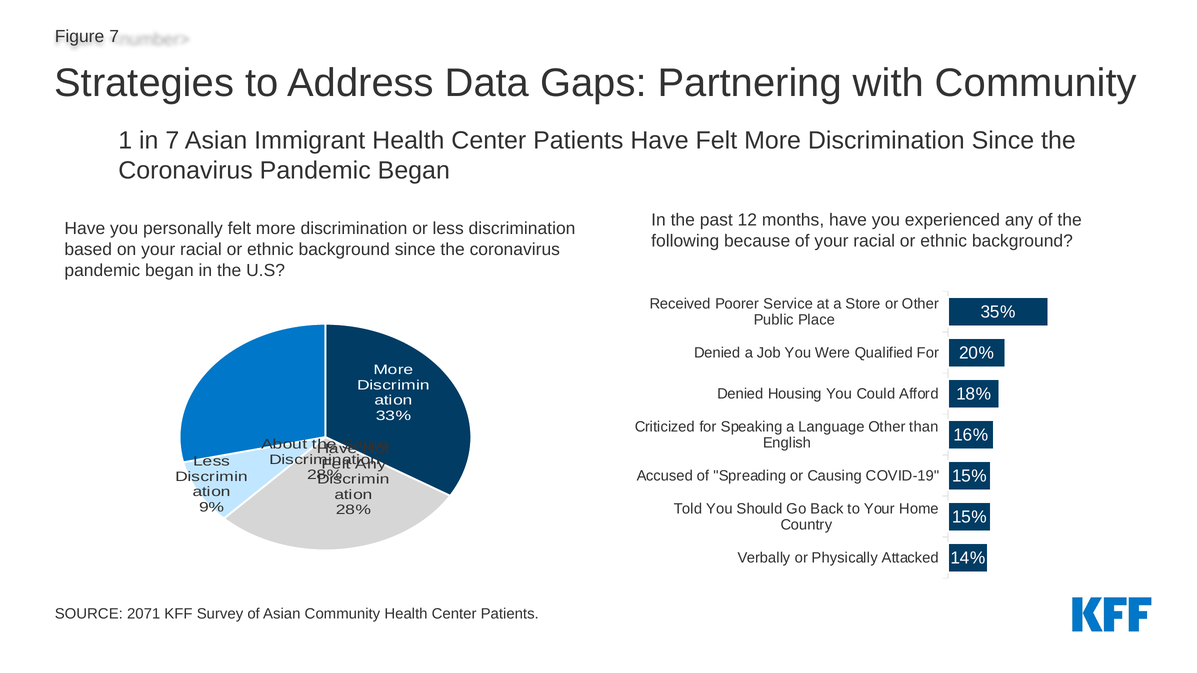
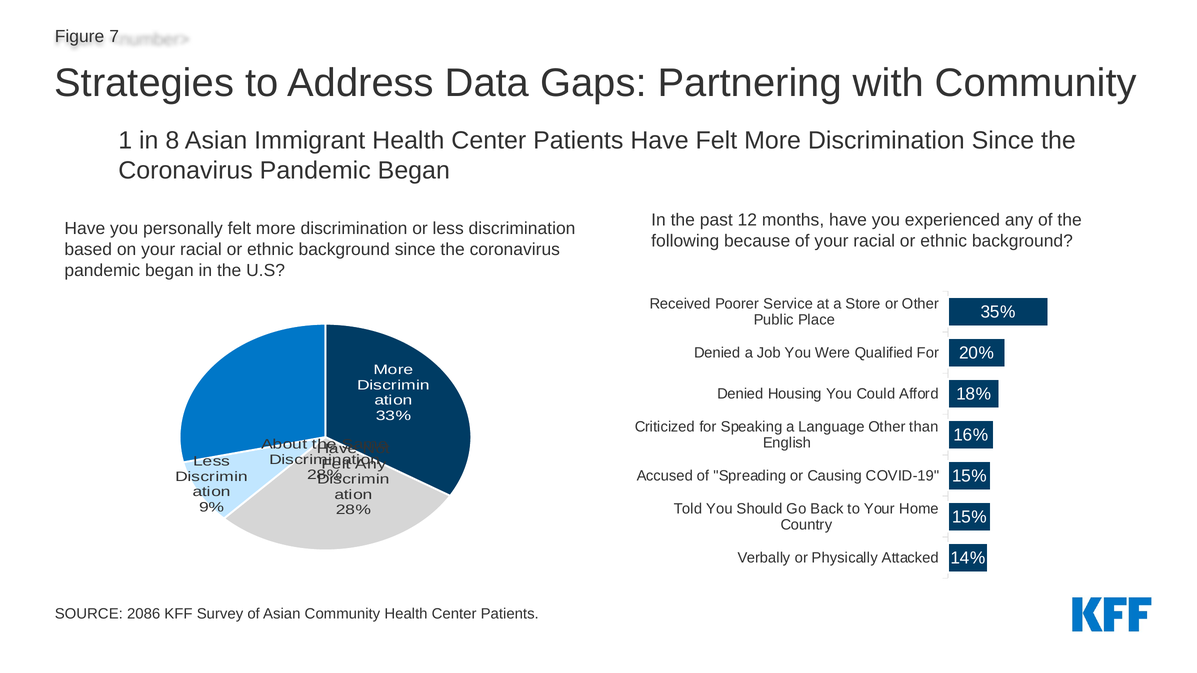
in 7: 7 -> 8
2071: 2071 -> 2086
